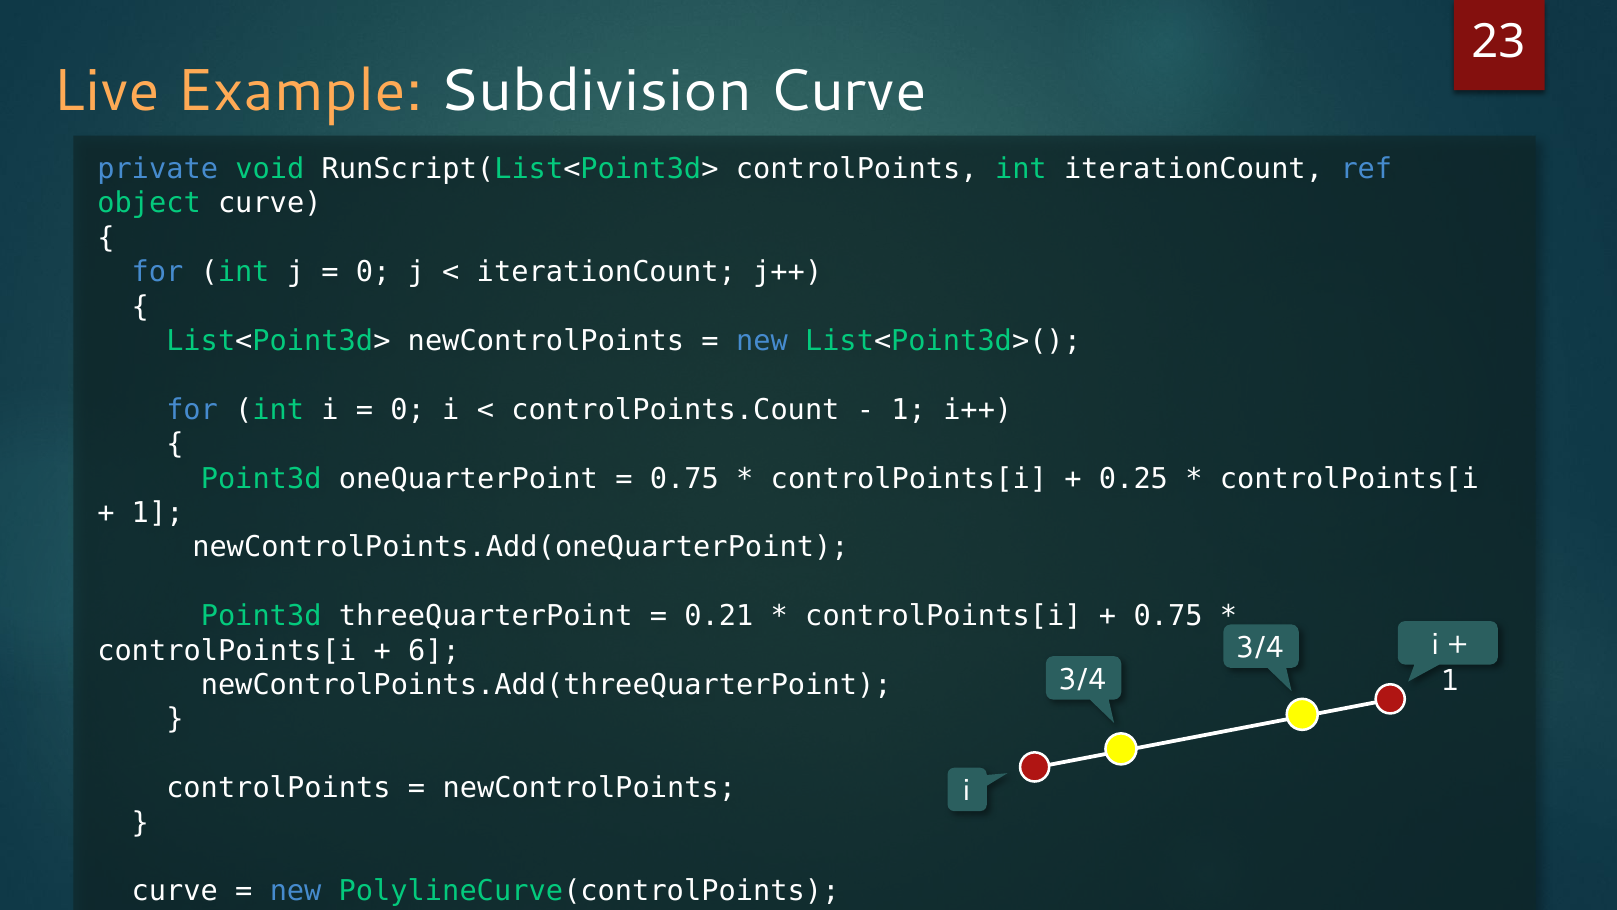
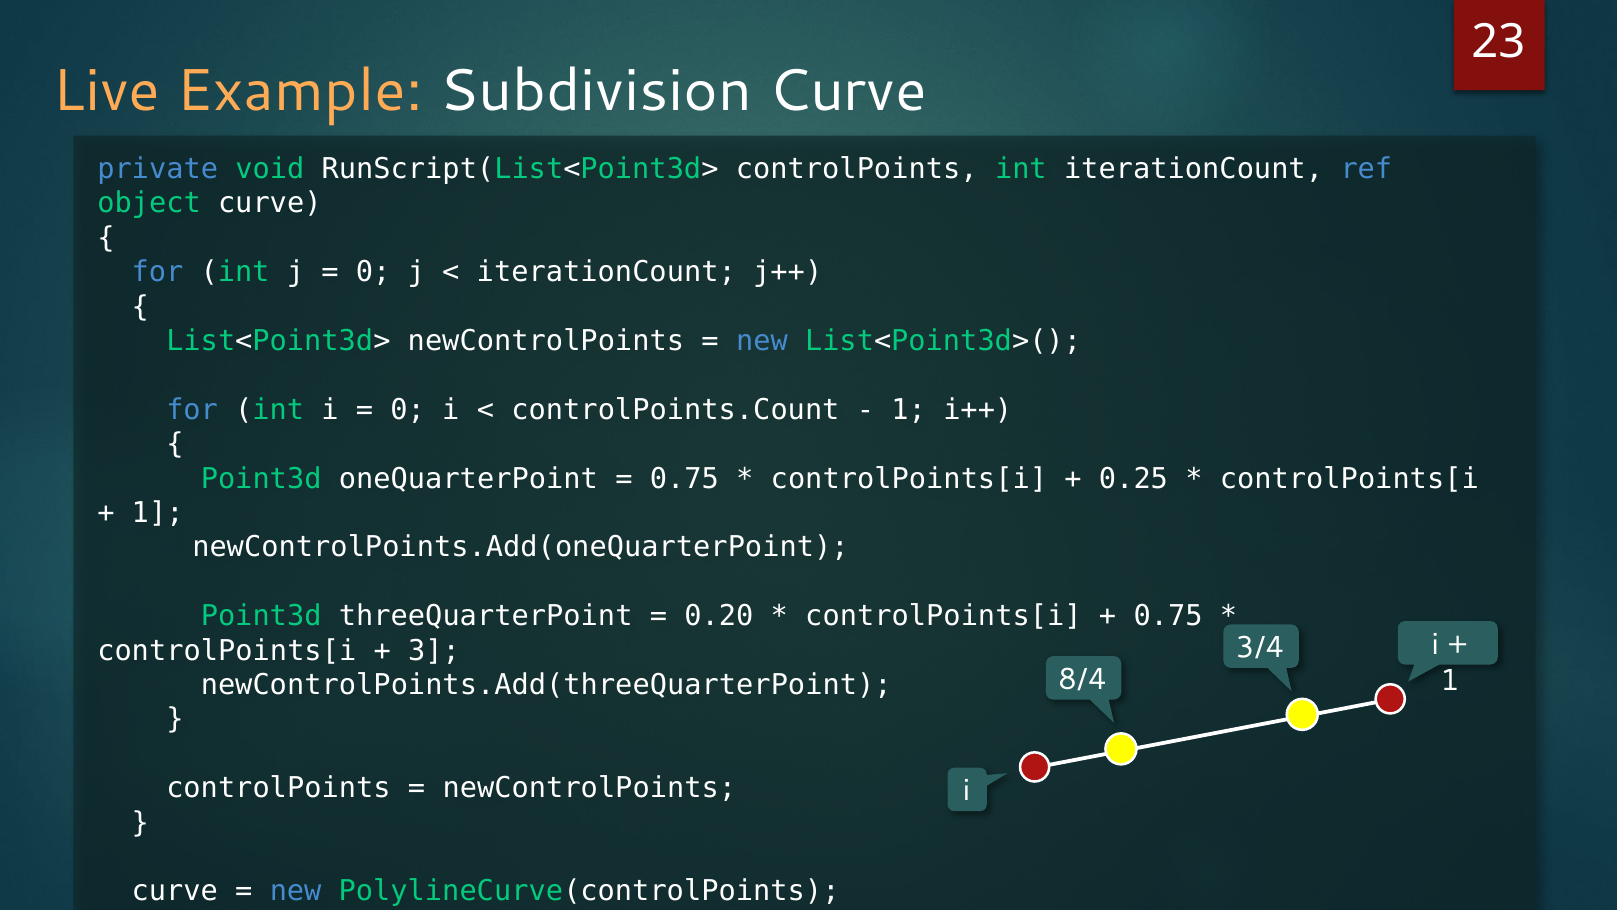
0.21: 0.21 -> 0.20
6: 6 -> 3
3/4 at (1082, 679): 3/4 -> 8/4
